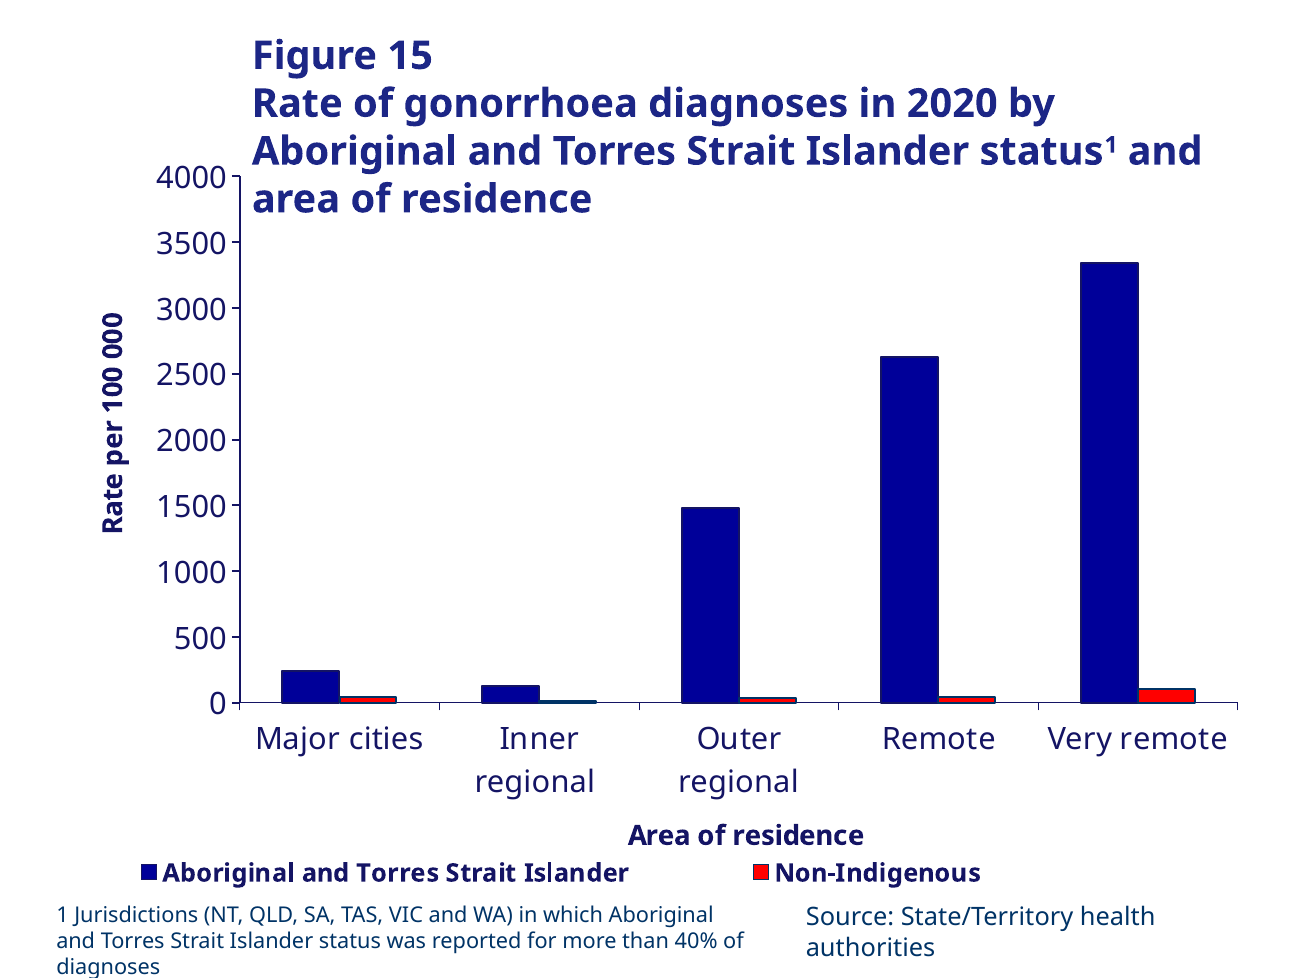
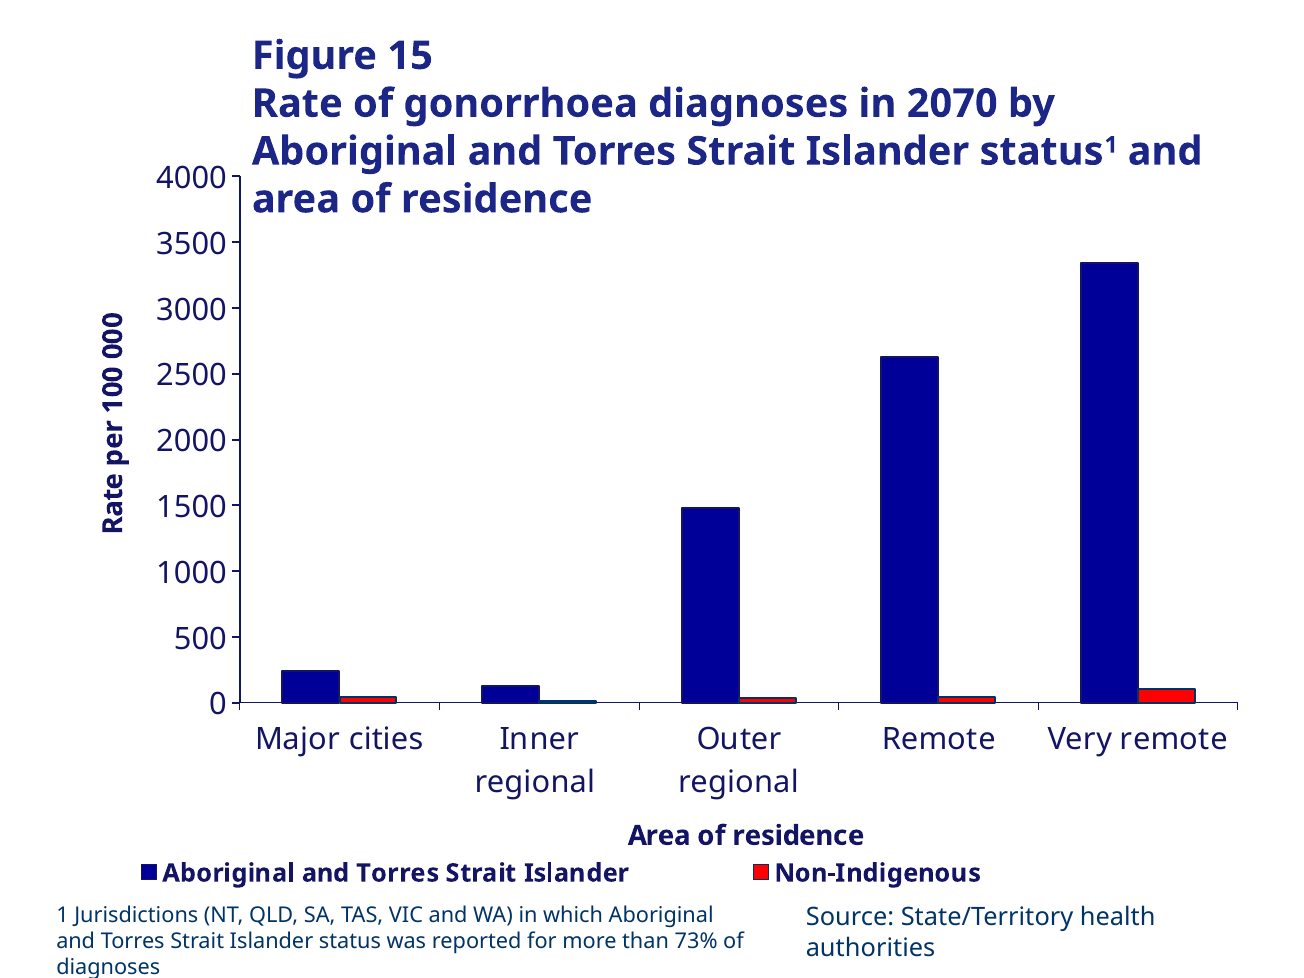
2020: 2020 -> 2070
40%: 40% -> 73%
